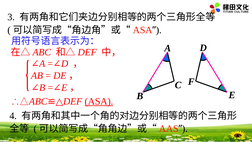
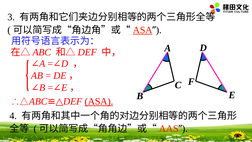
ASA at (143, 30) underline: none -> present
